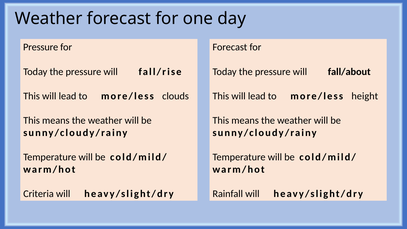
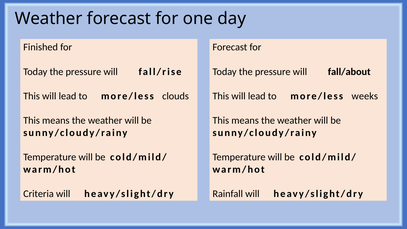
Pressure at (41, 47): Pressure -> Finished
height: height -> weeks
